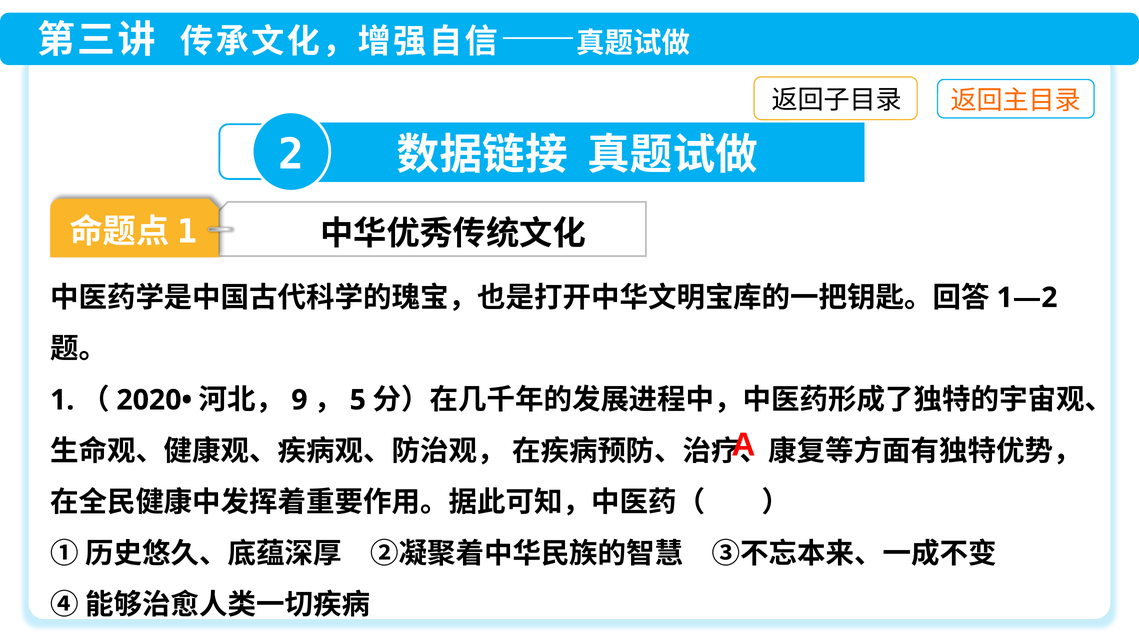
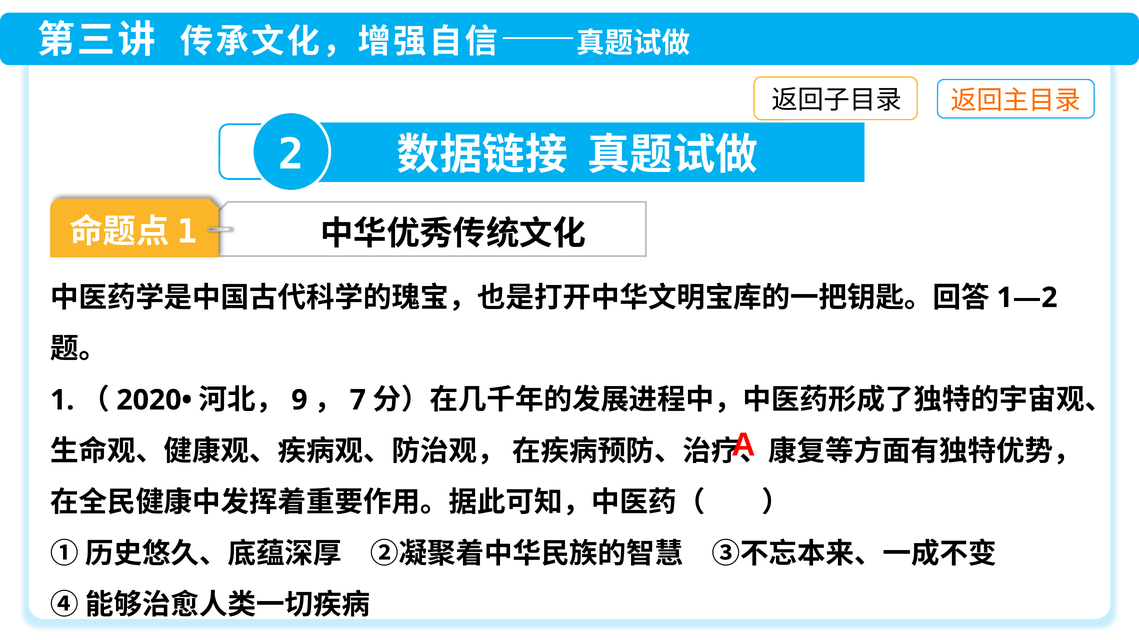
5: 5 -> 7
